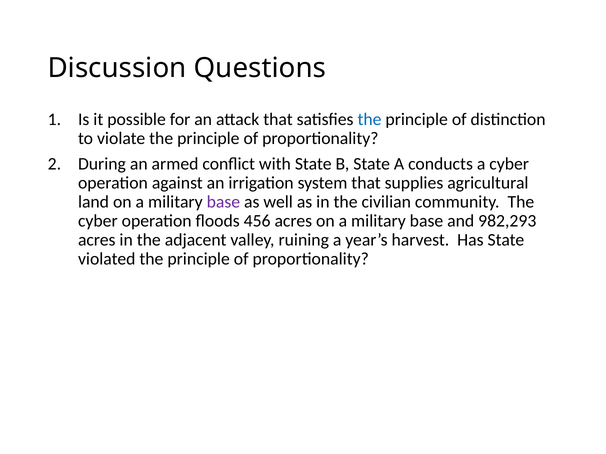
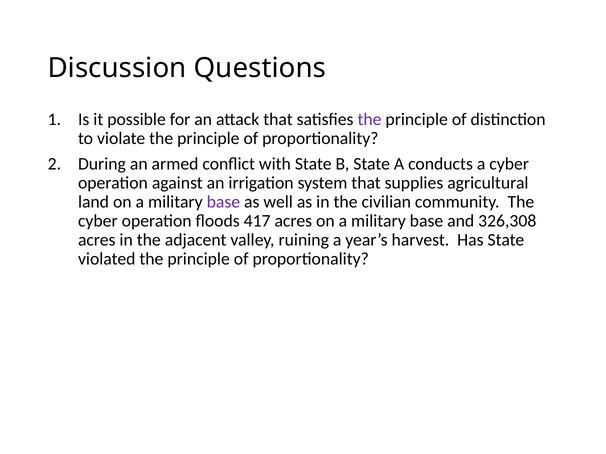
the at (369, 119) colour: blue -> purple
456: 456 -> 417
982,293: 982,293 -> 326,308
